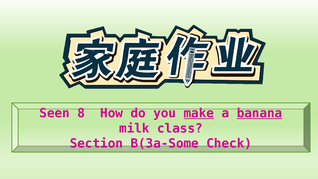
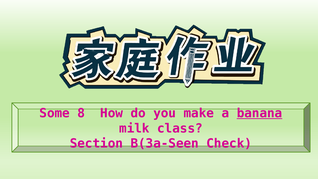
Seen: Seen -> Some
make underline: present -> none
B(3a-Some: B(3a-Some -> B(3a-Seen
